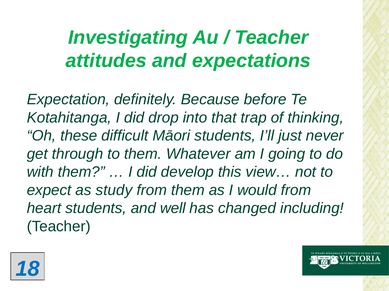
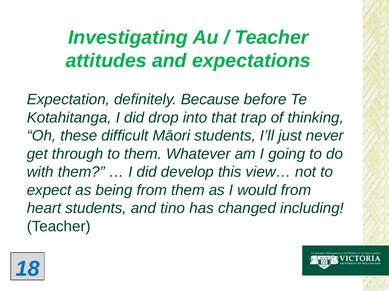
study: study -> being
well: well -> tino
